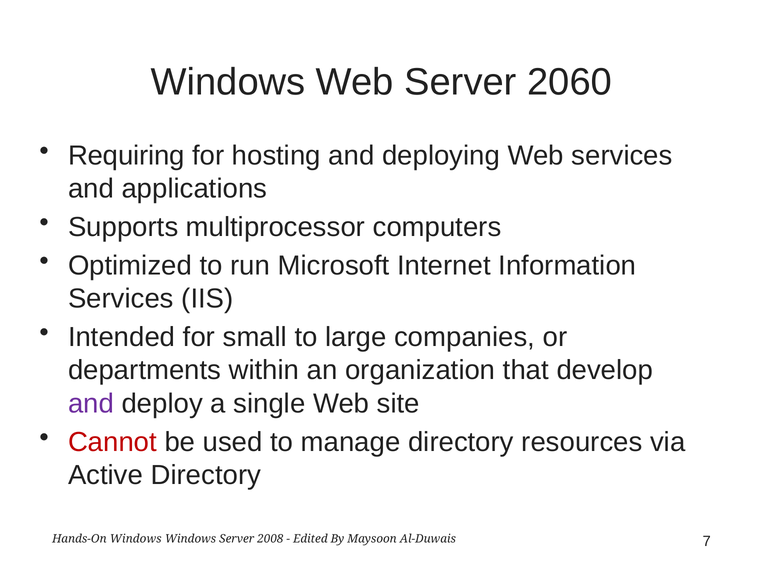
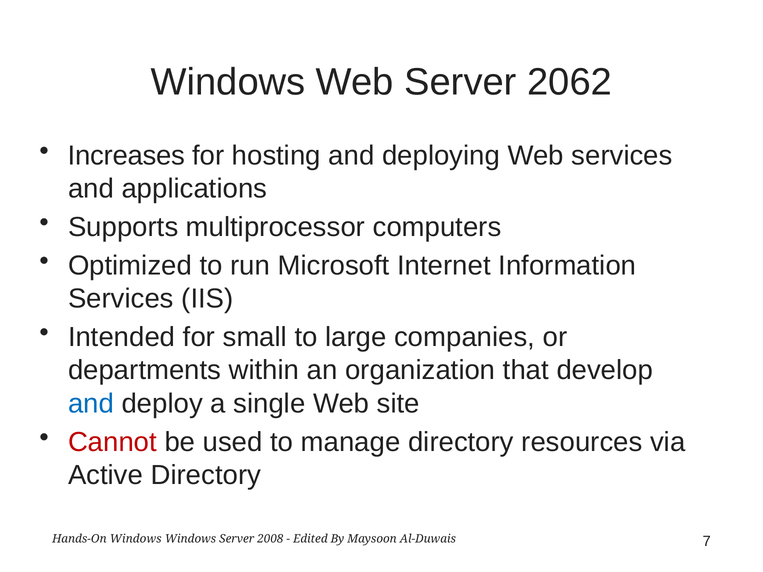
2060: 2060 -> 2062
Requiring: Requiring -> Increases
and at (91, 404) colour: purple -> blue
